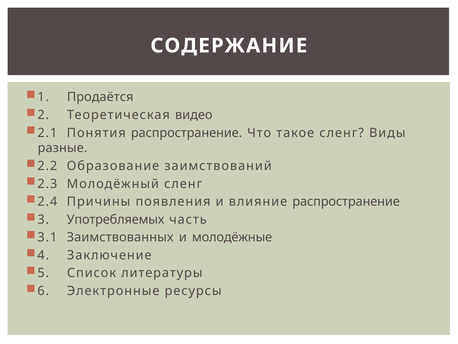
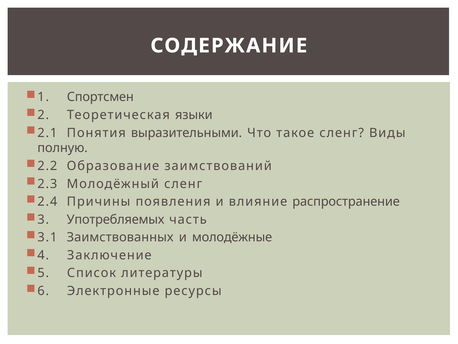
Продаётся: Продаётся -> Спортсмен
видео: видео -> языки
Понятия распространение: распространение -> выразительными
разные: разные -> полную
